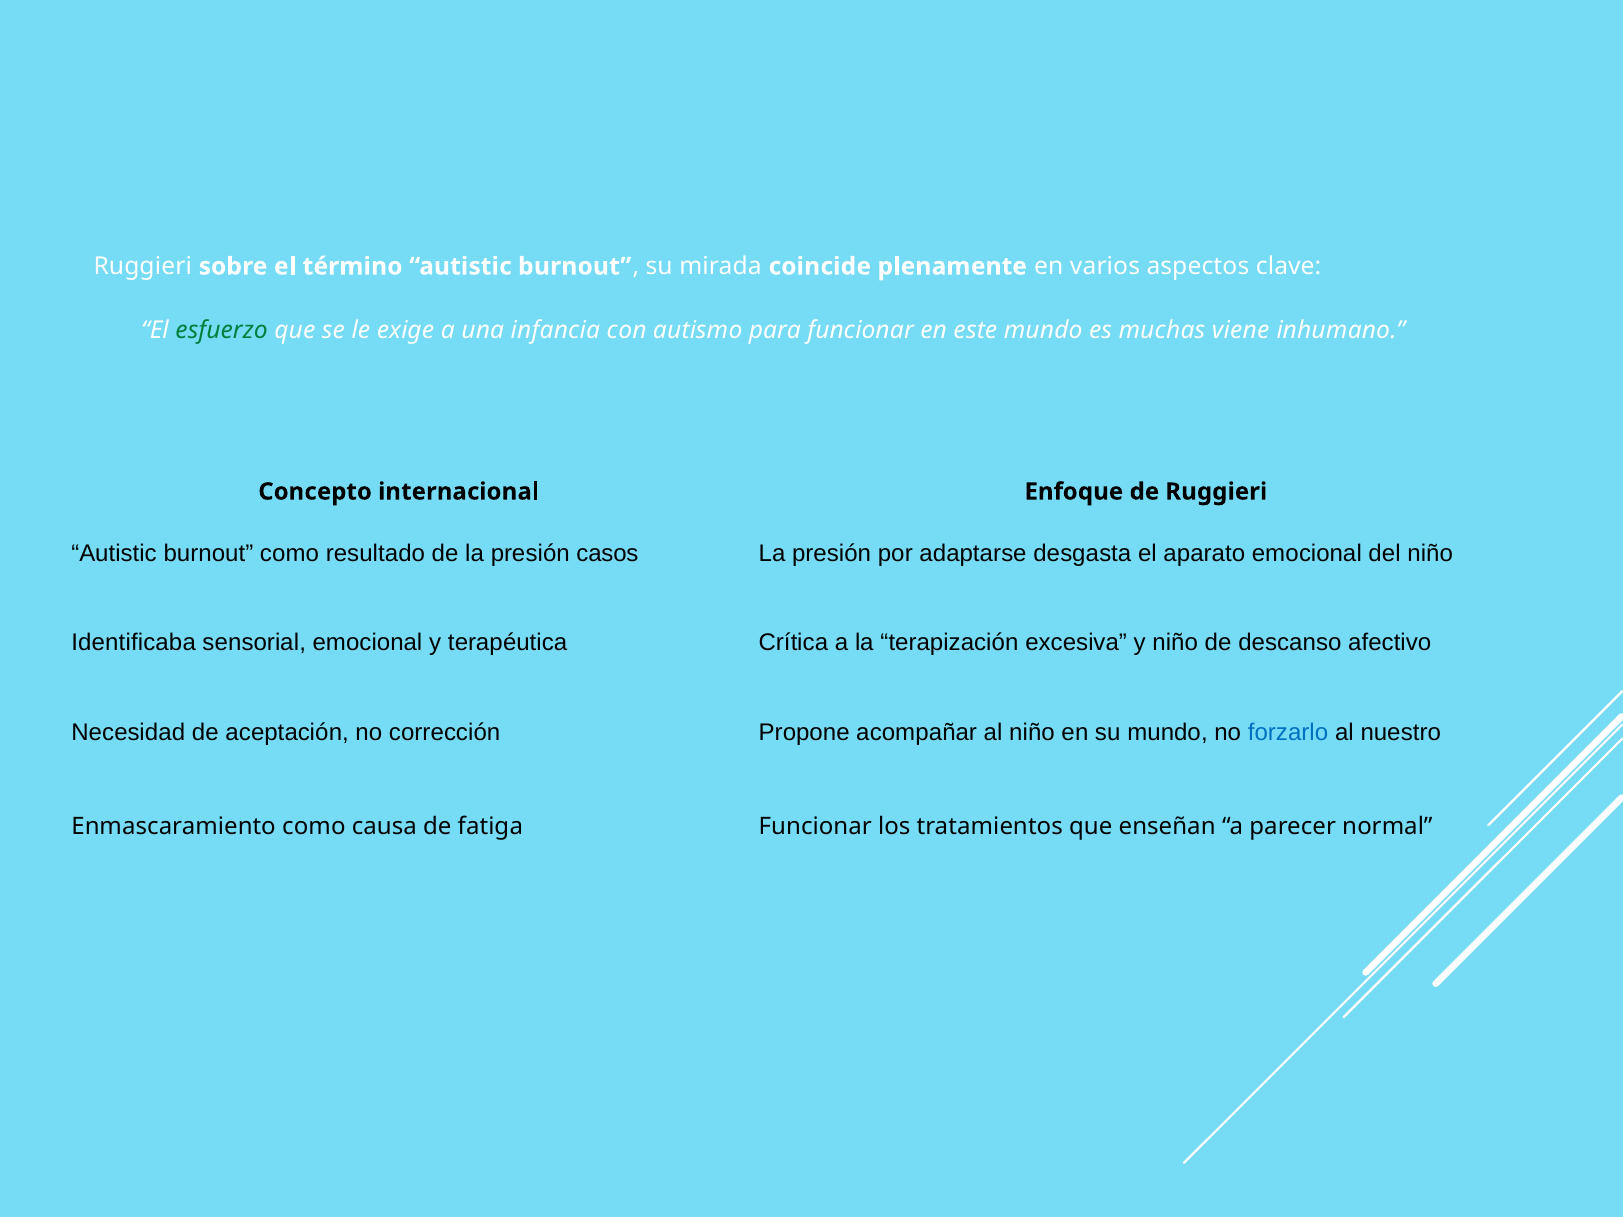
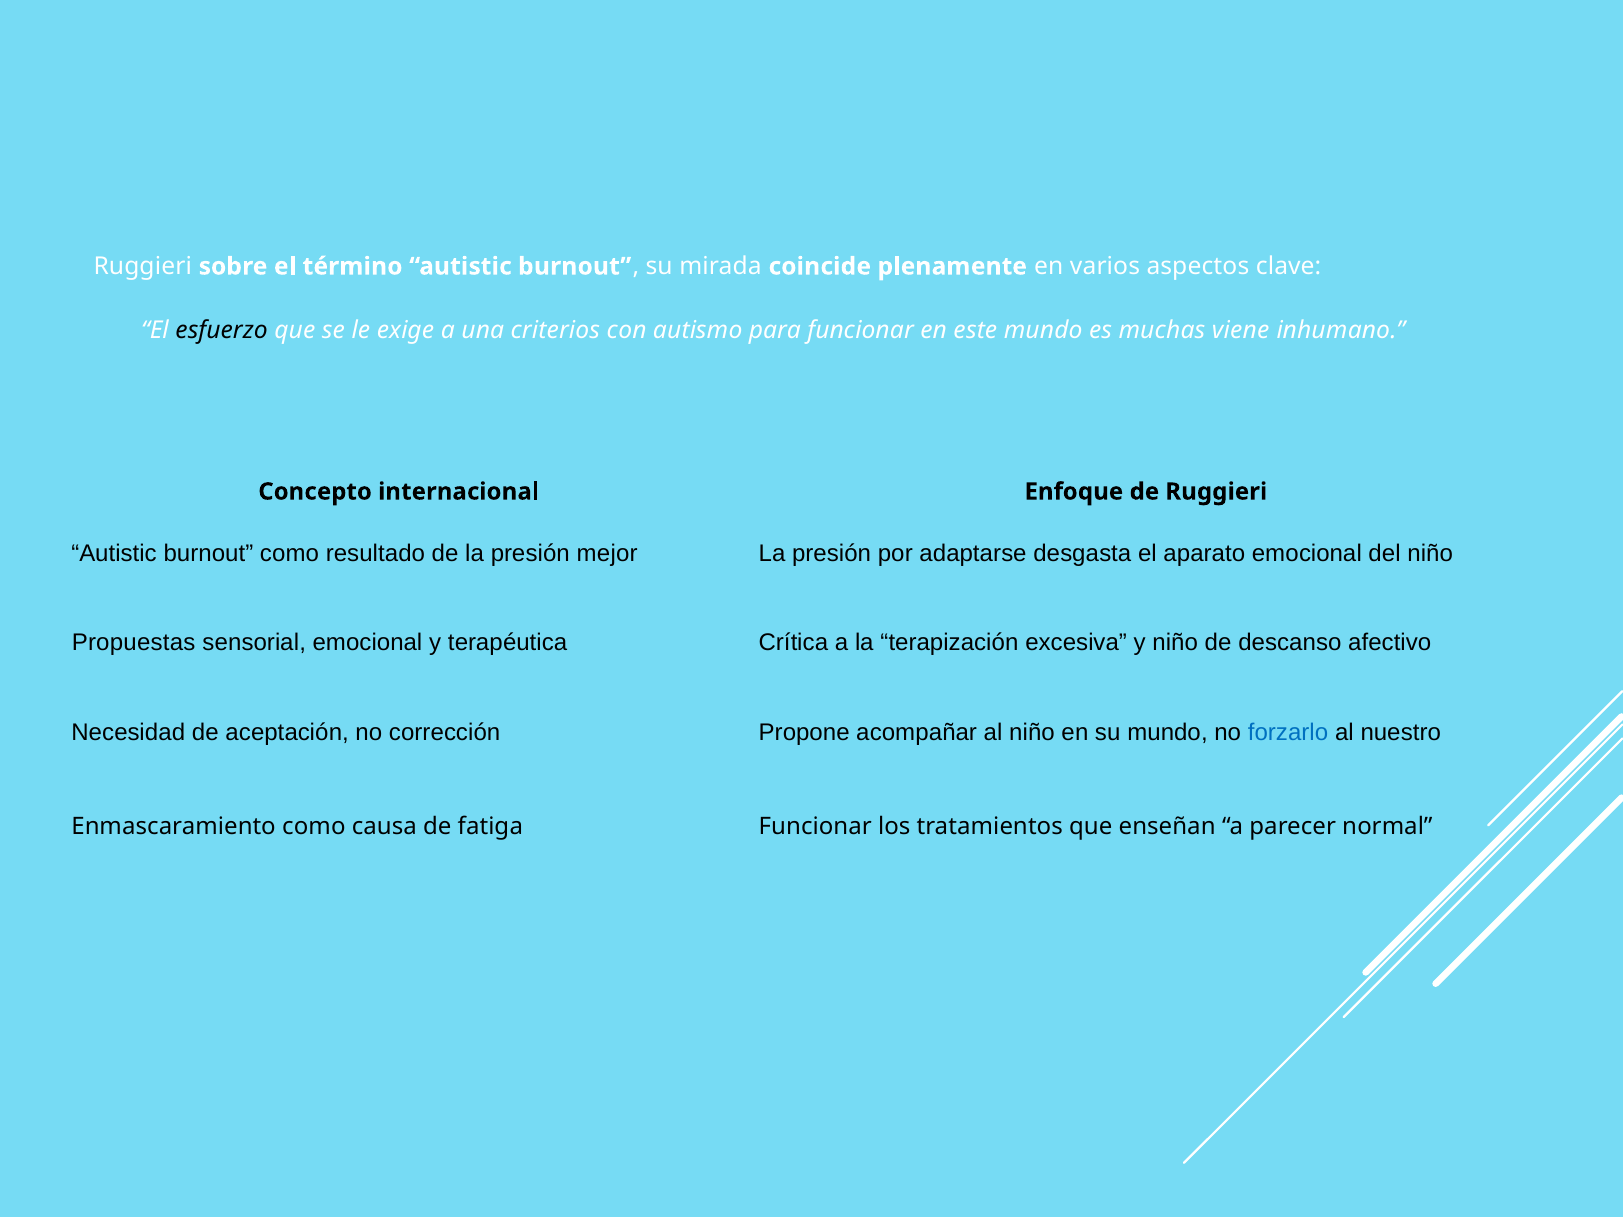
esfuerzo colour: green -> black
infancia: infancia -> criterios
casos: casos -> mejor
Identificaba: Identificaba -> Propuestas
